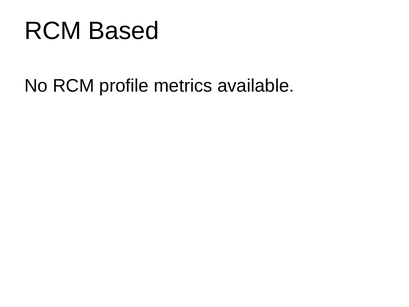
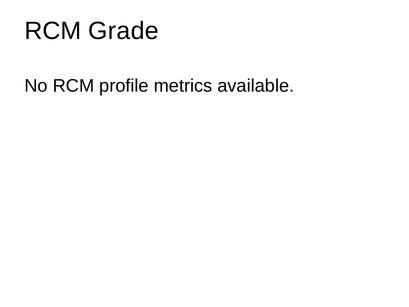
Based: Based -> Grade
